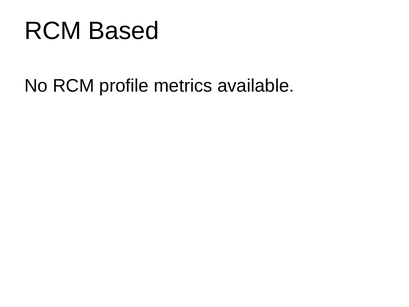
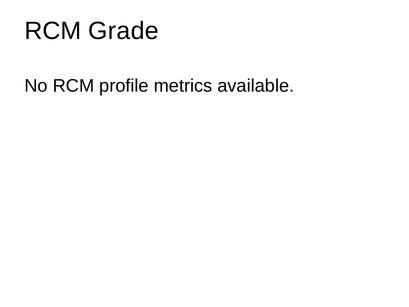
Based: Based -> Grade
